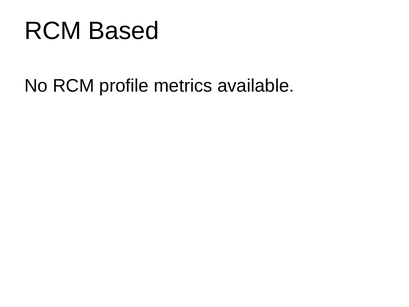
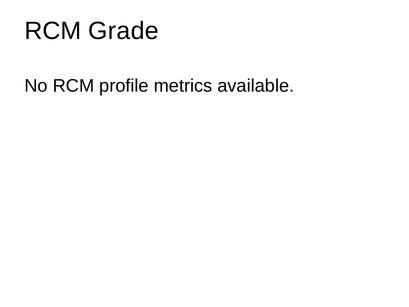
Based: Based -> Grade
